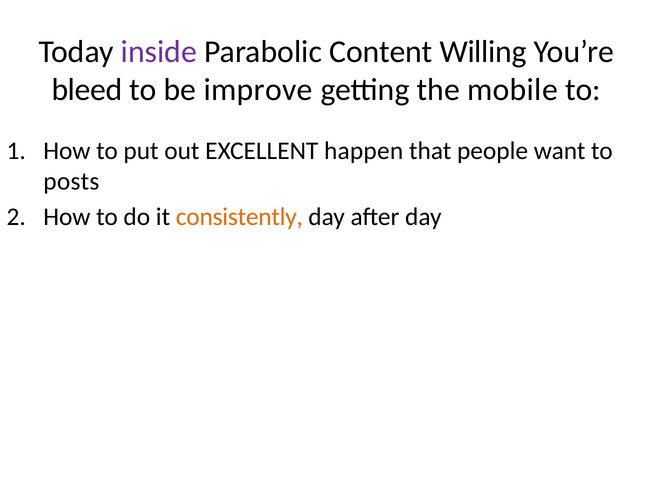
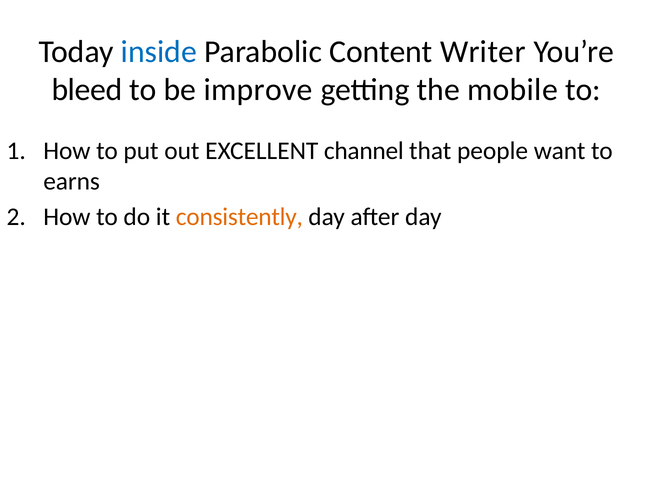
inside colour: purple -> blue
Willing: Willing -> Writer
happen: happen -> channel
posts: posts -> earns
